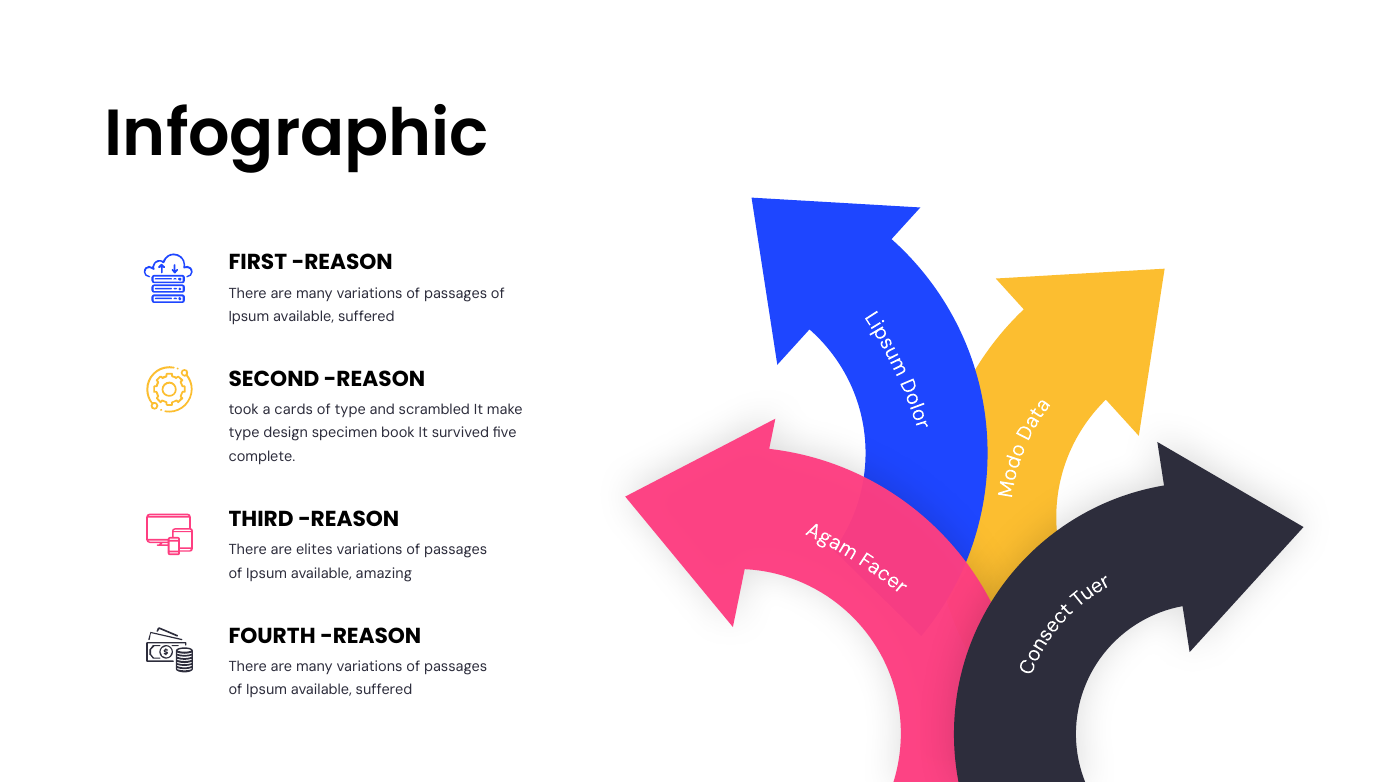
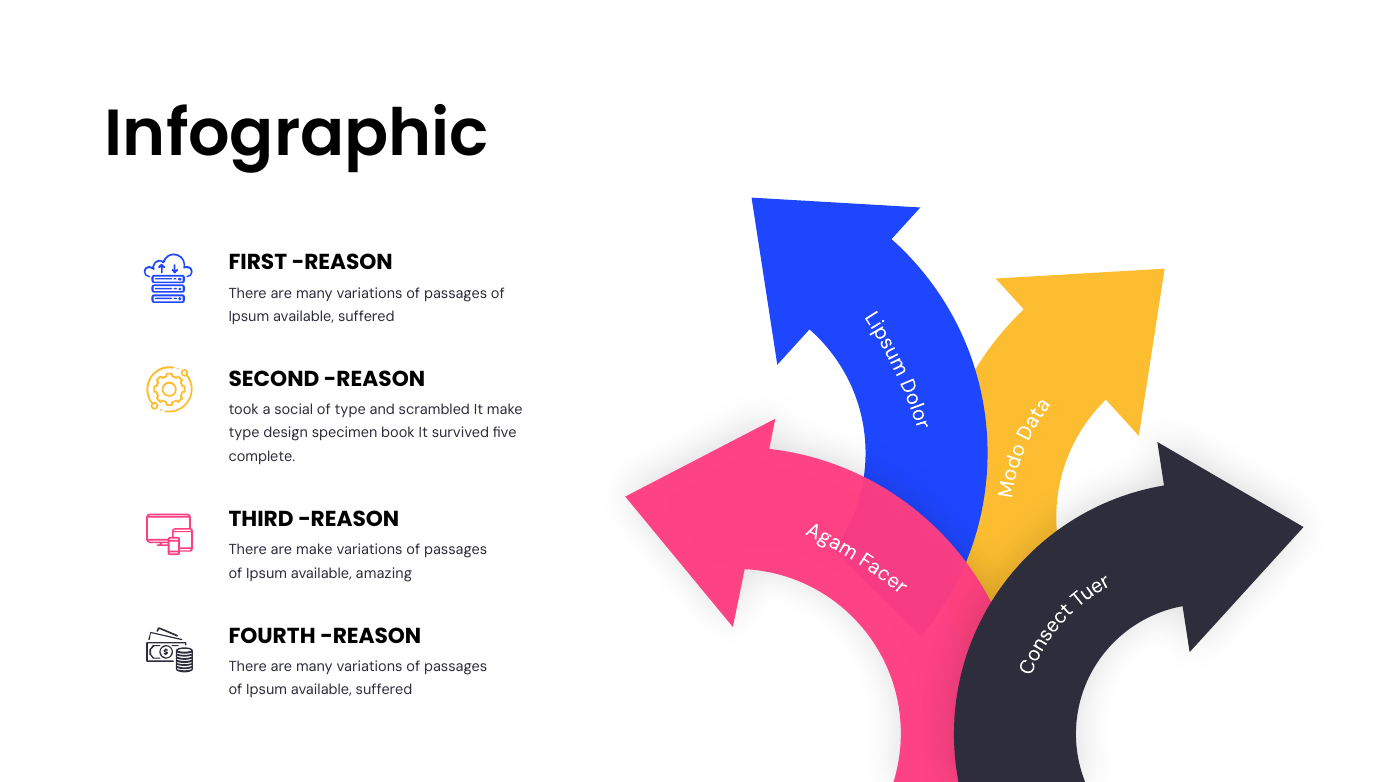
cards: cards -> social
are elites: elites -> make
